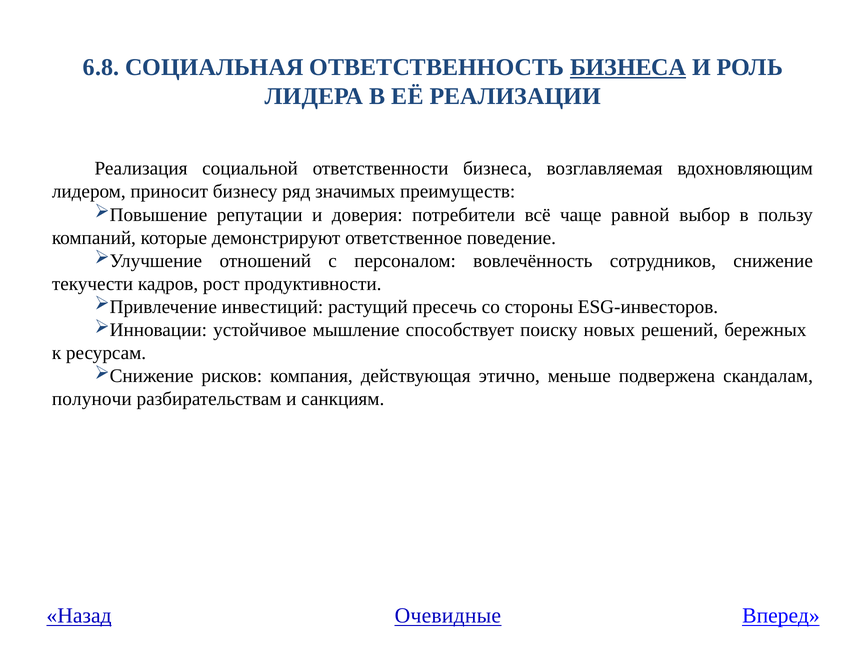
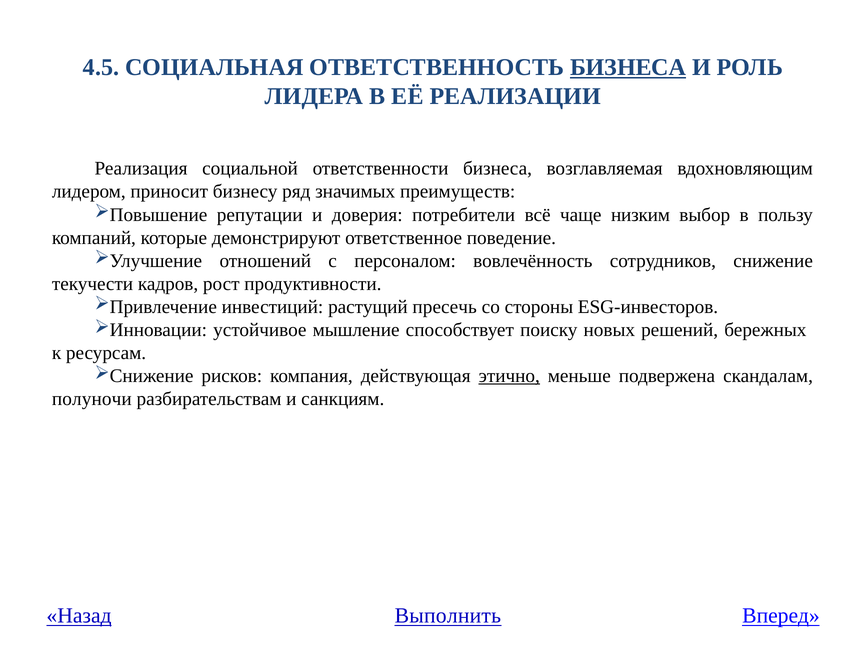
6.8: 6.8 -> 4.5
равной: равной -> низким
этично underline: none -> present
Очевидные: Очевидные -> Выполнить
